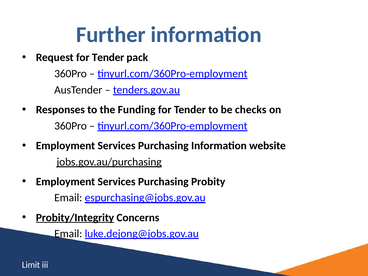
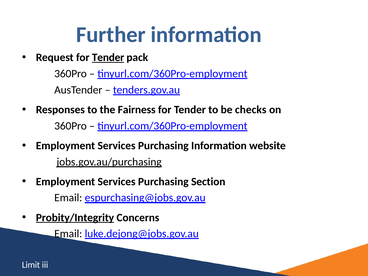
Tender at (108, 57) underline: none -> present
Funding: Funding -> Fairness
Probity: Probity -> Section
